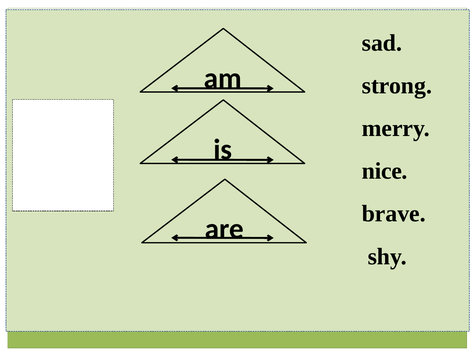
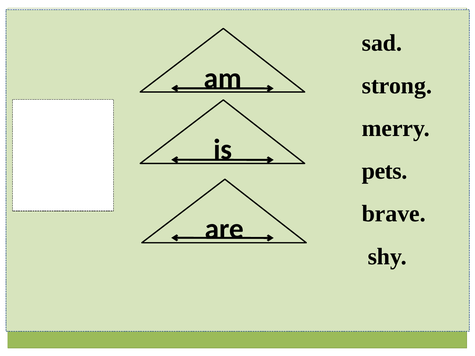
nice: nice -> pets
